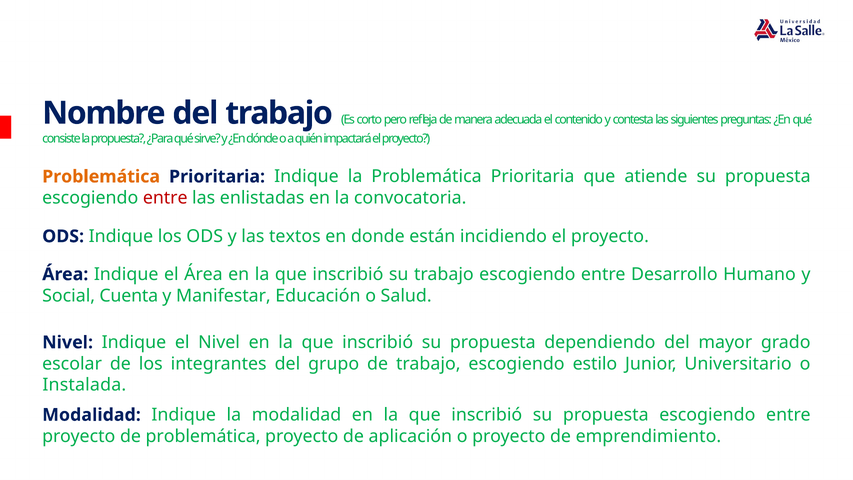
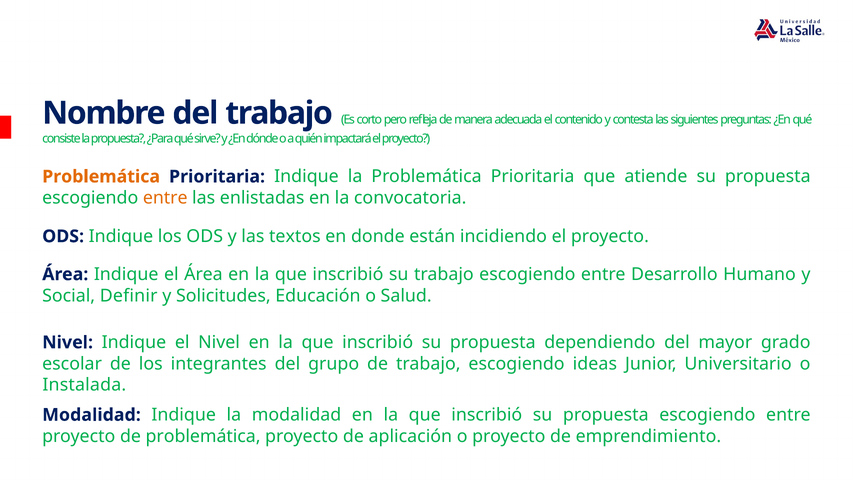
entre at (165, 198) colour: red -> orange
Cuenta: Cuenta -> Definir
Manifestar: Manifestar -> Solicitudes
estilo: estilo -> ideas
